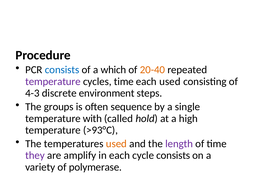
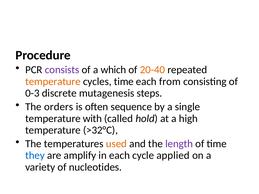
consists at (62, 70) colour: blue -> purple
temperature at (53, 82) colour: purple -> orange
each used: used -> from
4-3: 4-3 -> 0-3
environment: environment -> mutagenesis
groups: groups -> orders
>93°C: >93°C -> >32°C
they colour: purple -> blue
cycle consists: consists -> applied
polymerase: polymerase -> nucleotides
